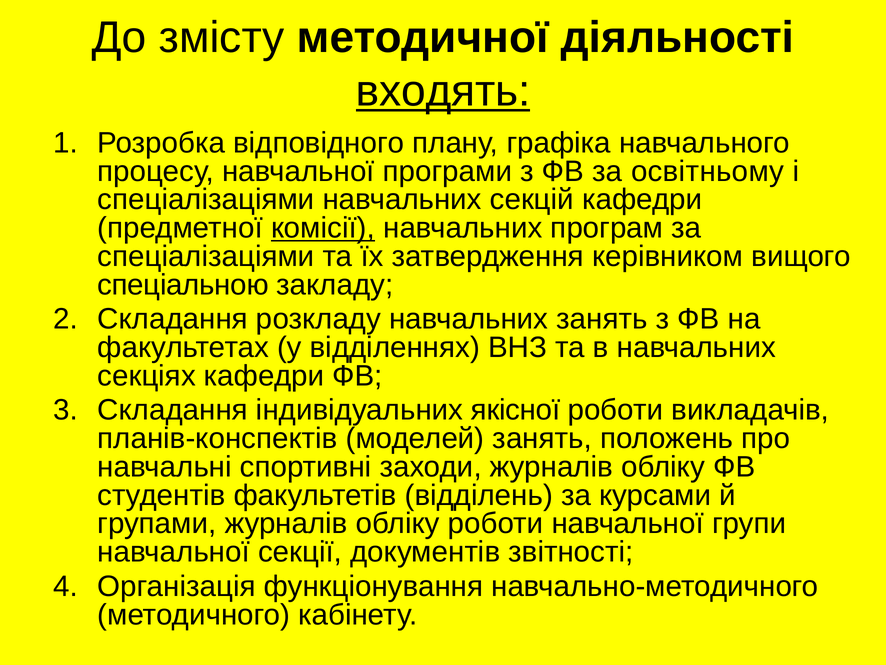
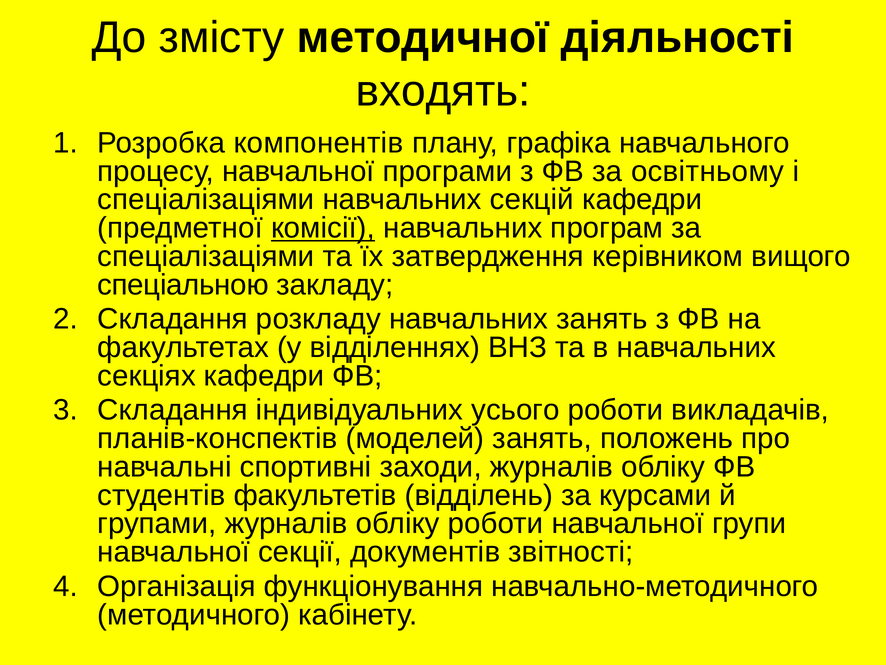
входять underline: present -> none
відповідного: відповідного -> компонентів
якісної: якісної -> усього
